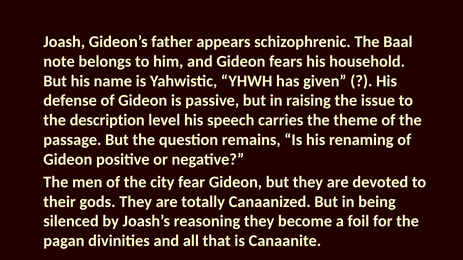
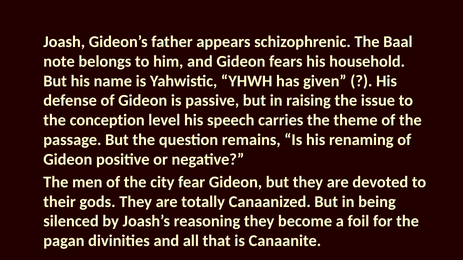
description: description -> conception
